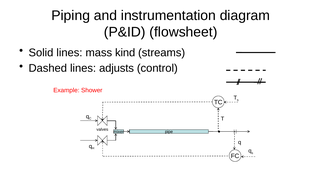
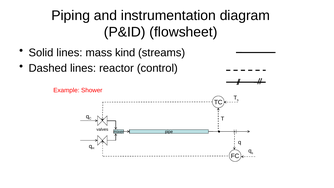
adjusts: adjusts -> reactor
